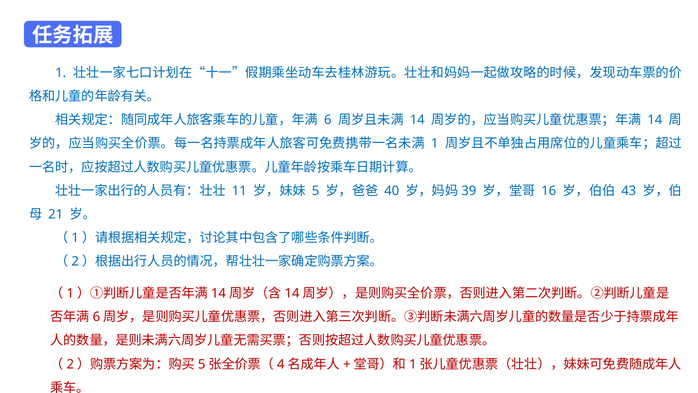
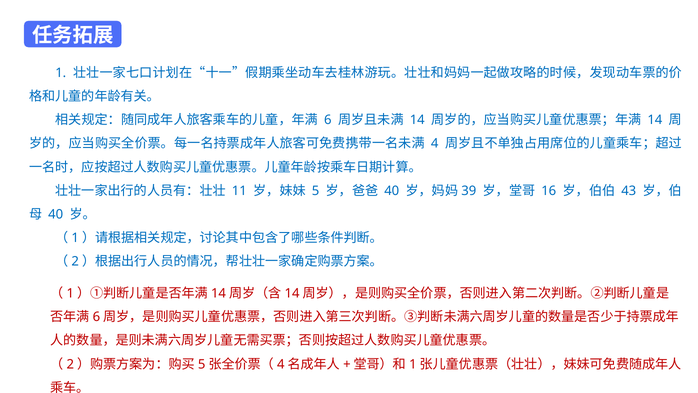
1 at (435, 143): 1 -> 4
21 at (56, 214): 21 -> 40
